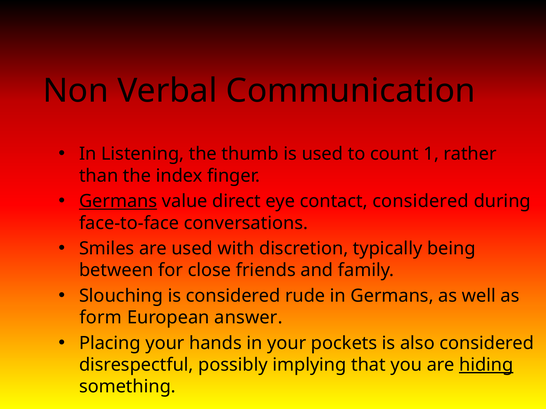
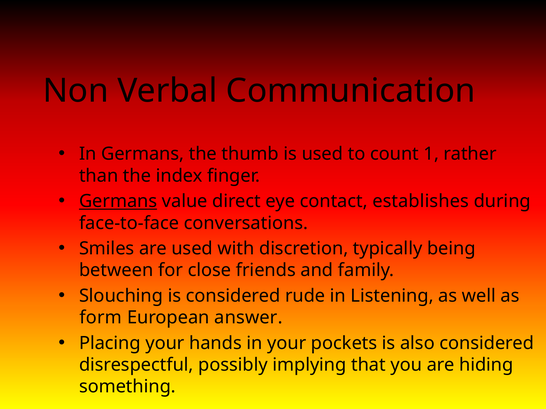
In Listening: Listening -> Germans
contact considered: considered -> establishes
in Germans: Germans -> Listening
hiding underline: present -> none
